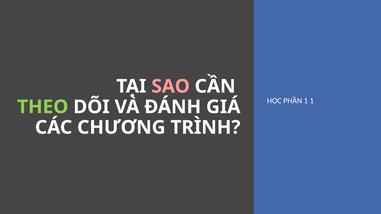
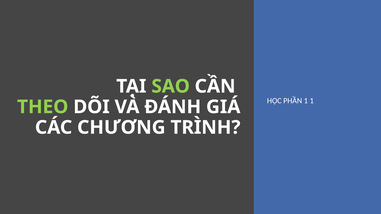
SAO colour: pink -> light green
